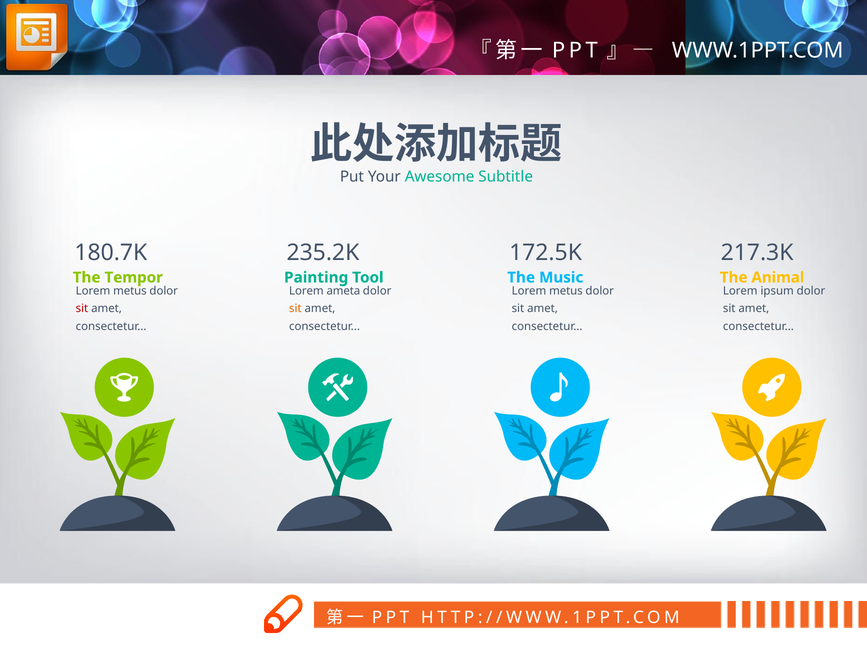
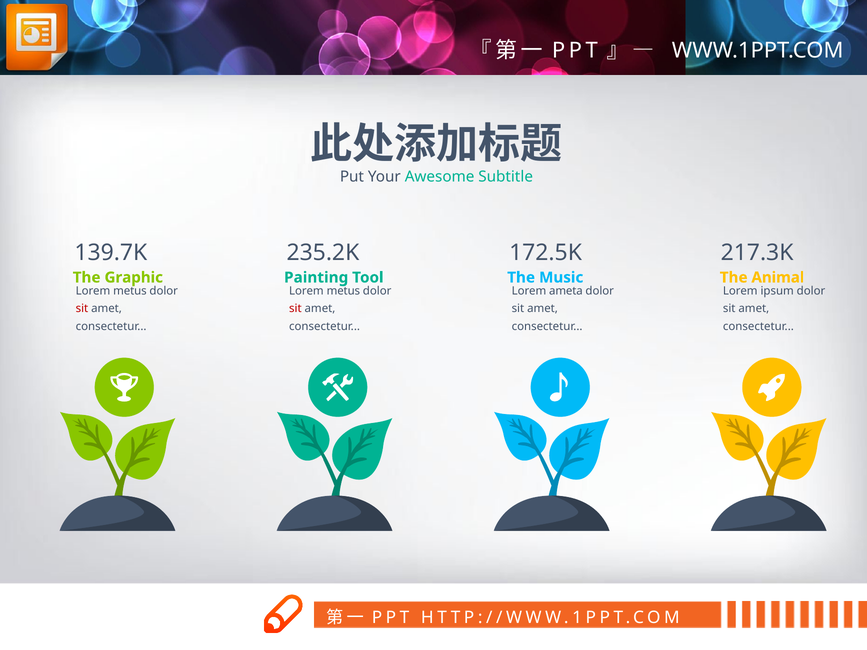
180.7K: 180.7K -> 139.7K
Tempor: Tempor -> Graphic
ameta at (343, 291): ameta -> metus
metus at (566, 291): metus -> ameta
sit at (295, 309) colour: orange -> red
